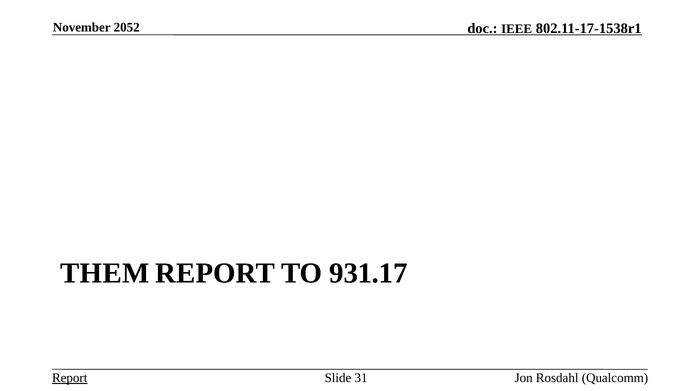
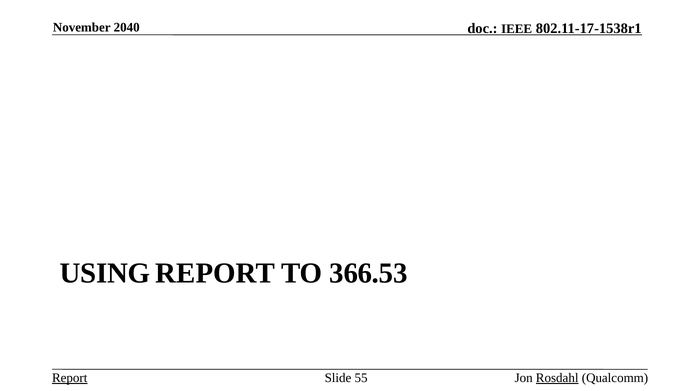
2052: 2052 -> 2040
THEM: THEM -> USING
931.17: 931.17 -> 366.53
31: 31 -> 55
Rosdahl underline: none -> present
